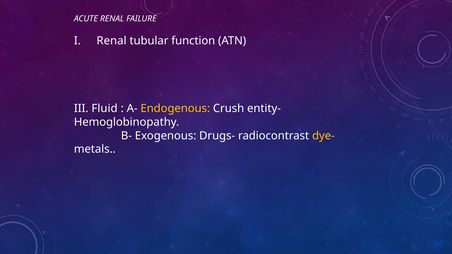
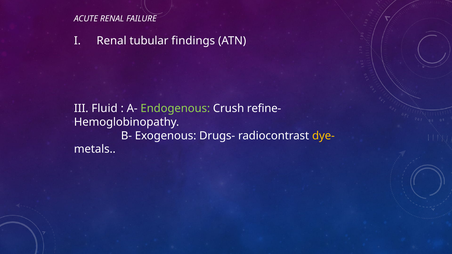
function: function -> findings
Endogenous colour: yellow -> light green
entity-: entity- -> refine-
